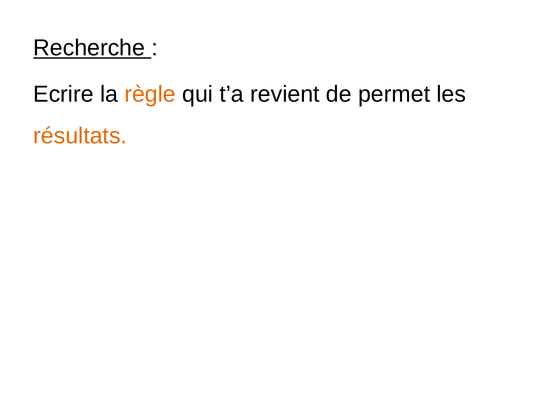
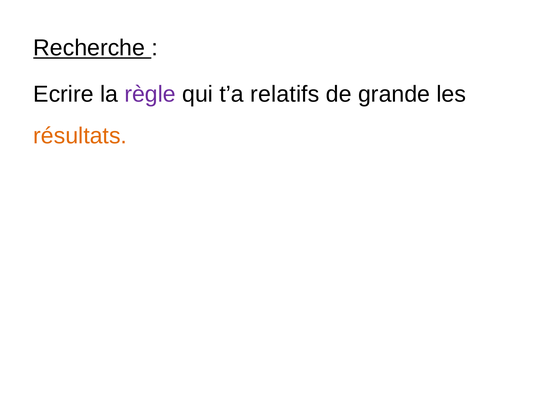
règle colour: orange -> purple
revient: revient -> relatifs
permet: permet -> grande
